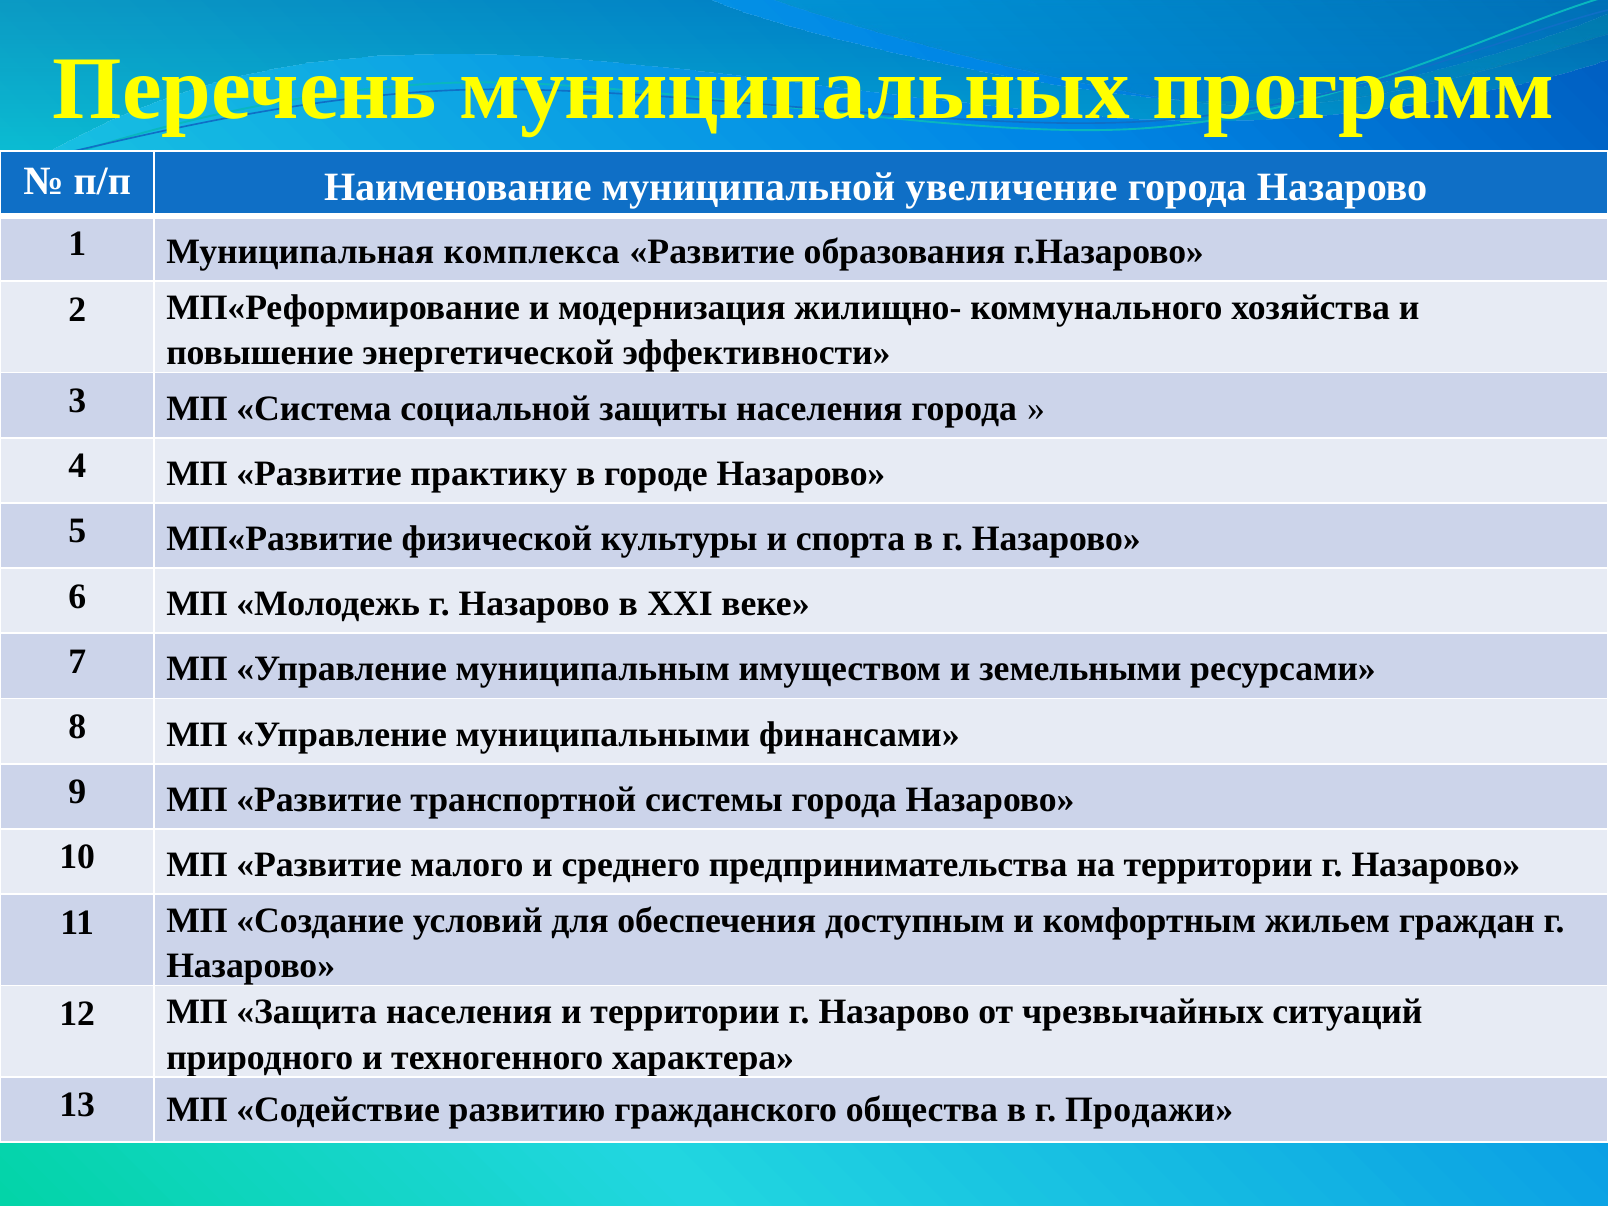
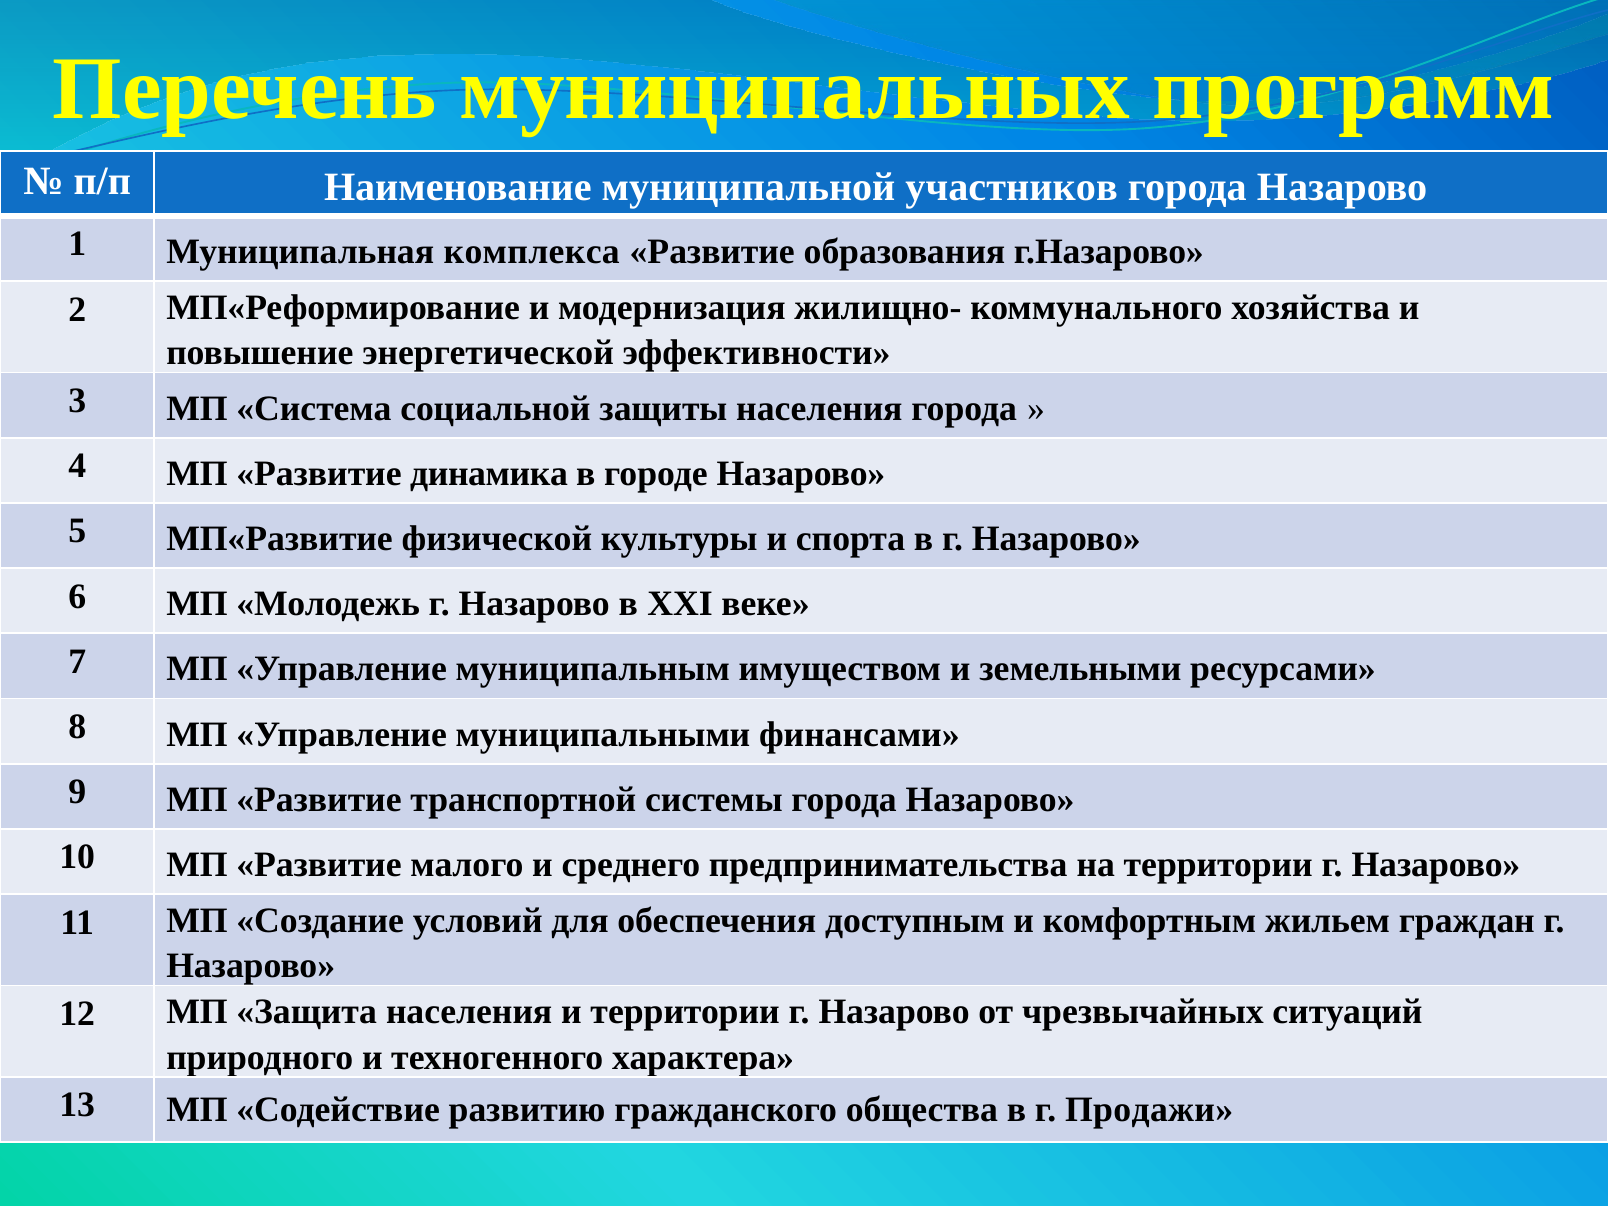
увеличение: увеличение -> участников
практику: практику -> динамика
